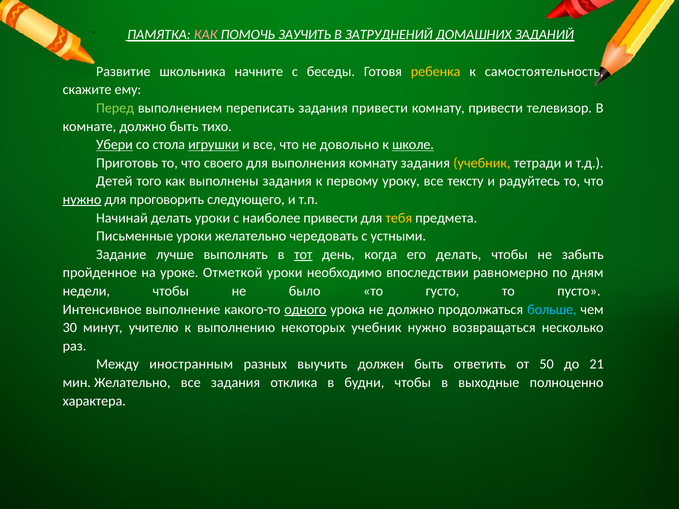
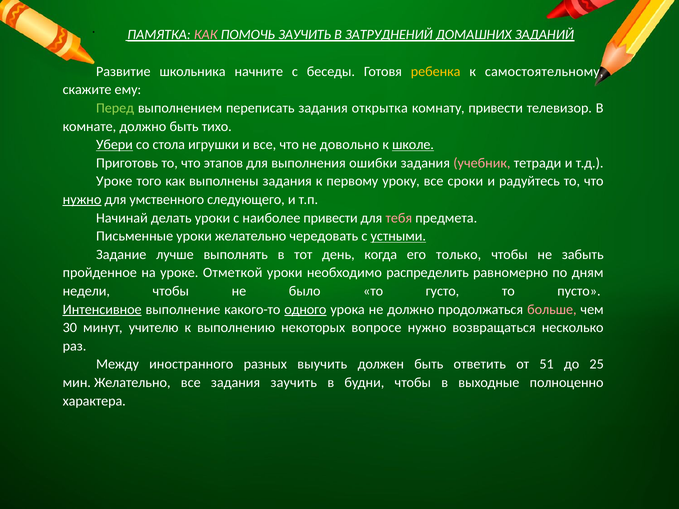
самостоятельность: самостоятельность -> самостоятельному
задания привести: привести -> открытка
игрушки underline: present -> none
своего: своего -> этапов
выполнения комнату: комнату -> ошибки
учебник at (482, 163) colour: yellow -> pink
Детей at (114, 181): Детей -> Уроке
тексту: тексту -> сроки
проговорить: проговорить -> умственного
тебя colour: yellow -> pink
устными underline: none -> present
тот underline: present -> none
его делать: делать -> только
впоследствии: впоследствии -> распределить
Интенсивное underline: none -> present
больше colour: light blue -> pink
некоторых учебник: учебник -> вопросе
иностранным: иностранным -> иностранного
50: 50 -> 51
21: 21 -> 25
задания отклика: отклика -> заучить
